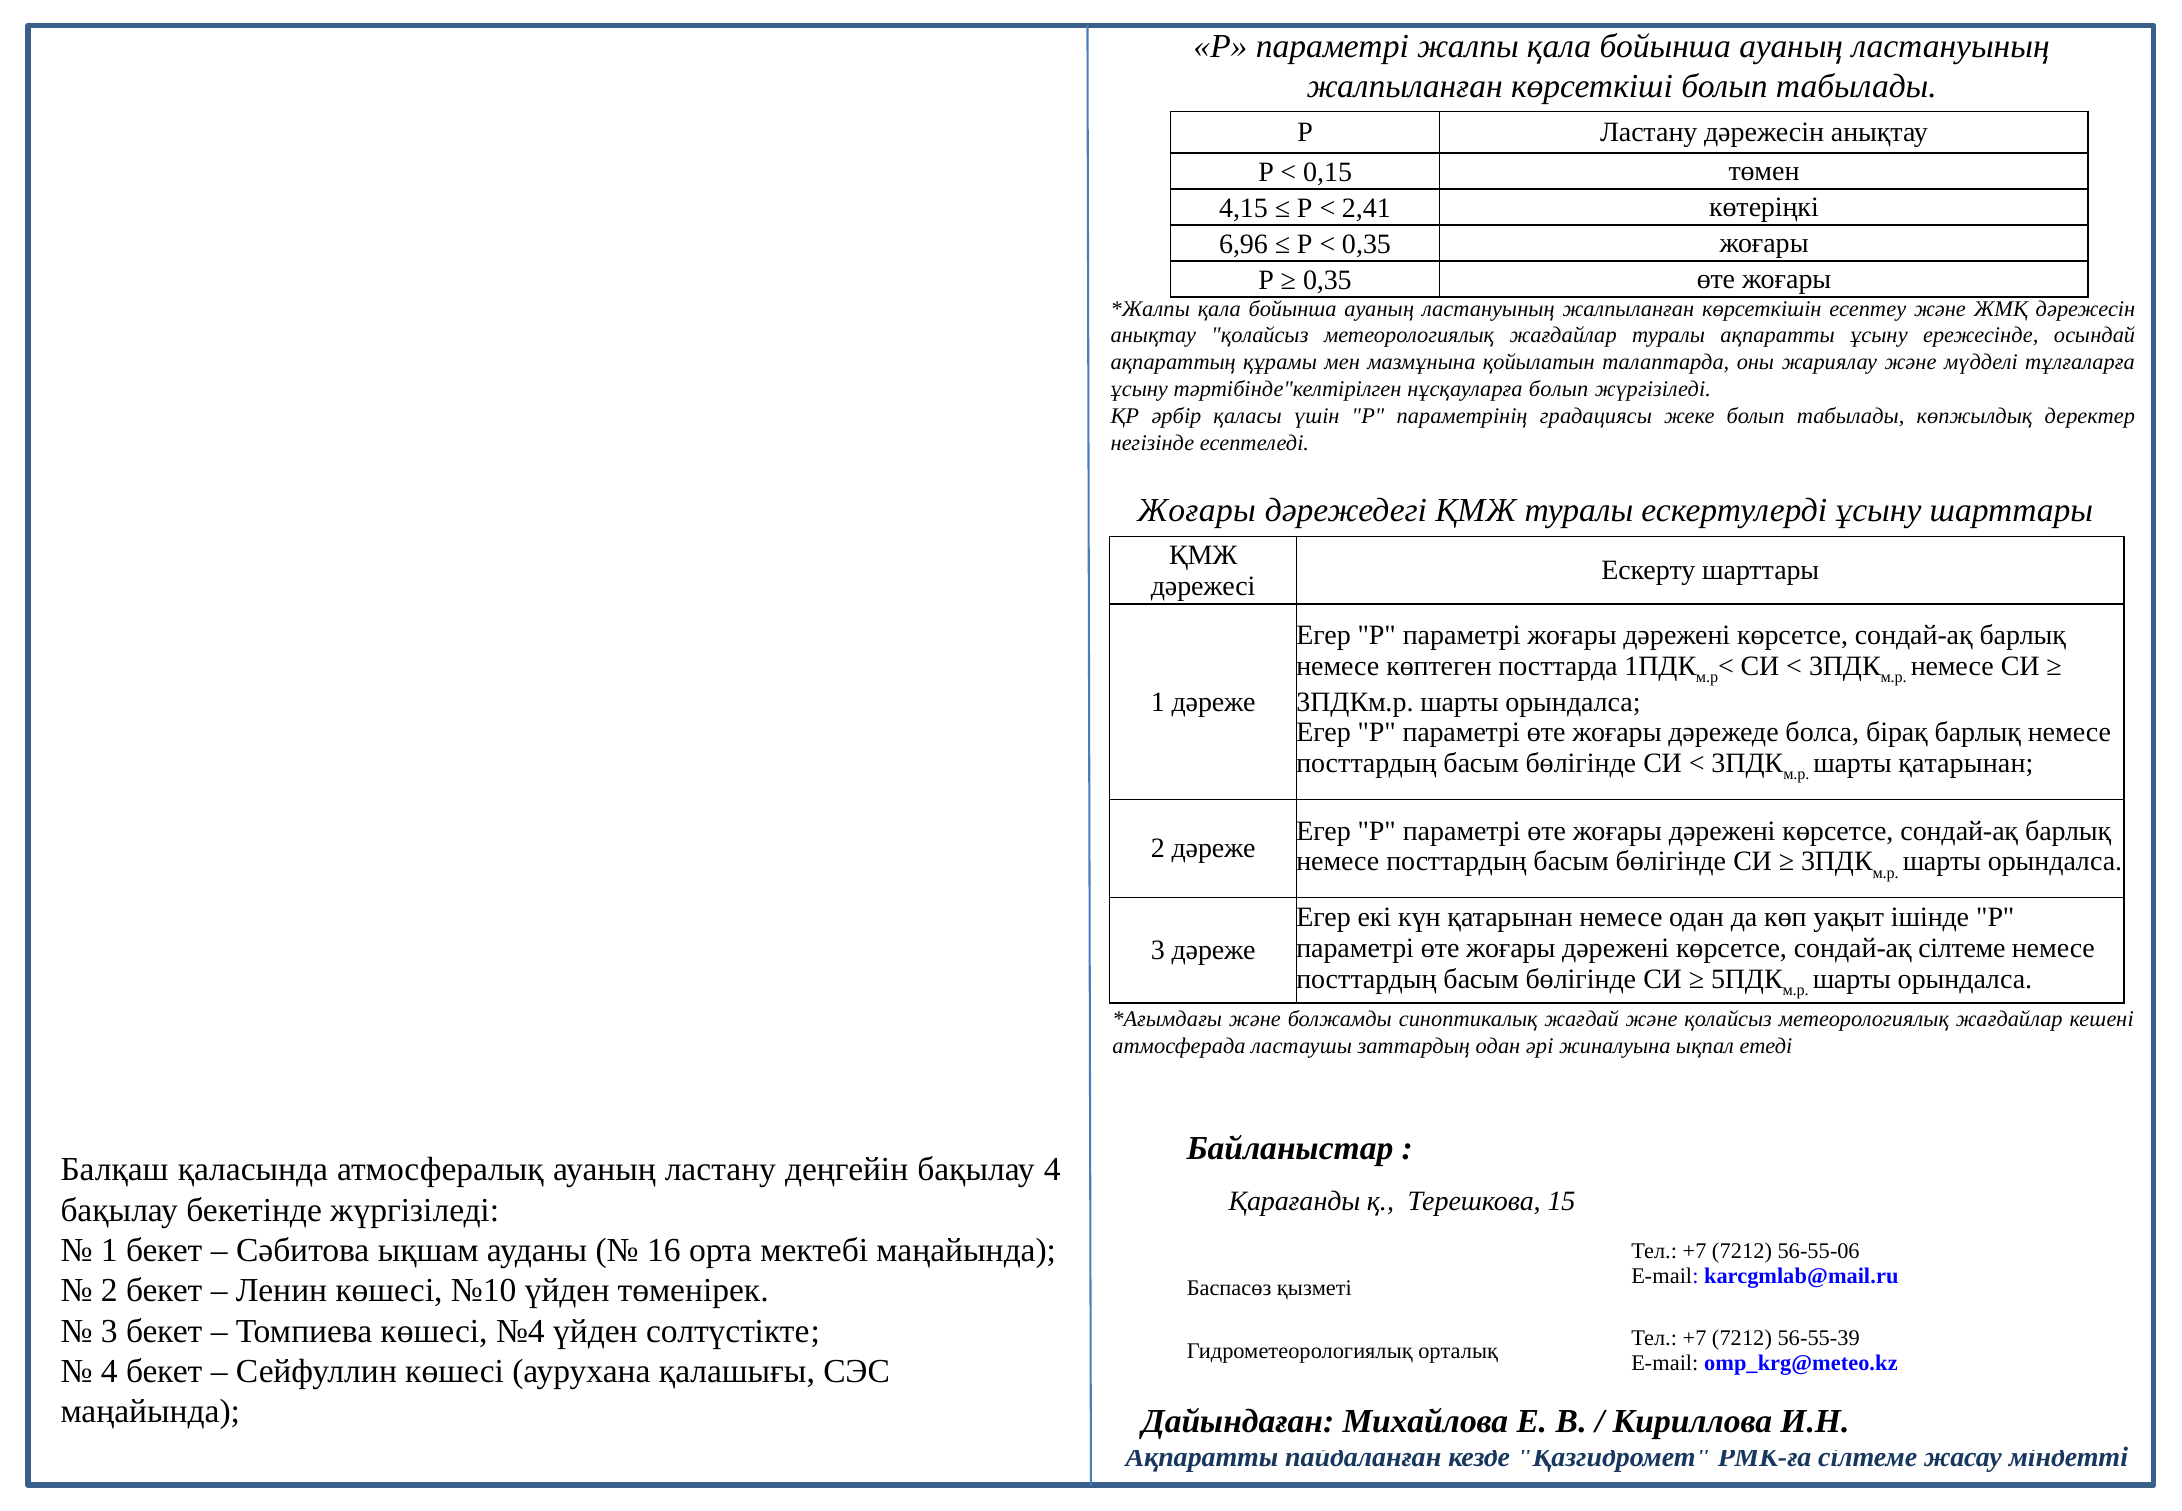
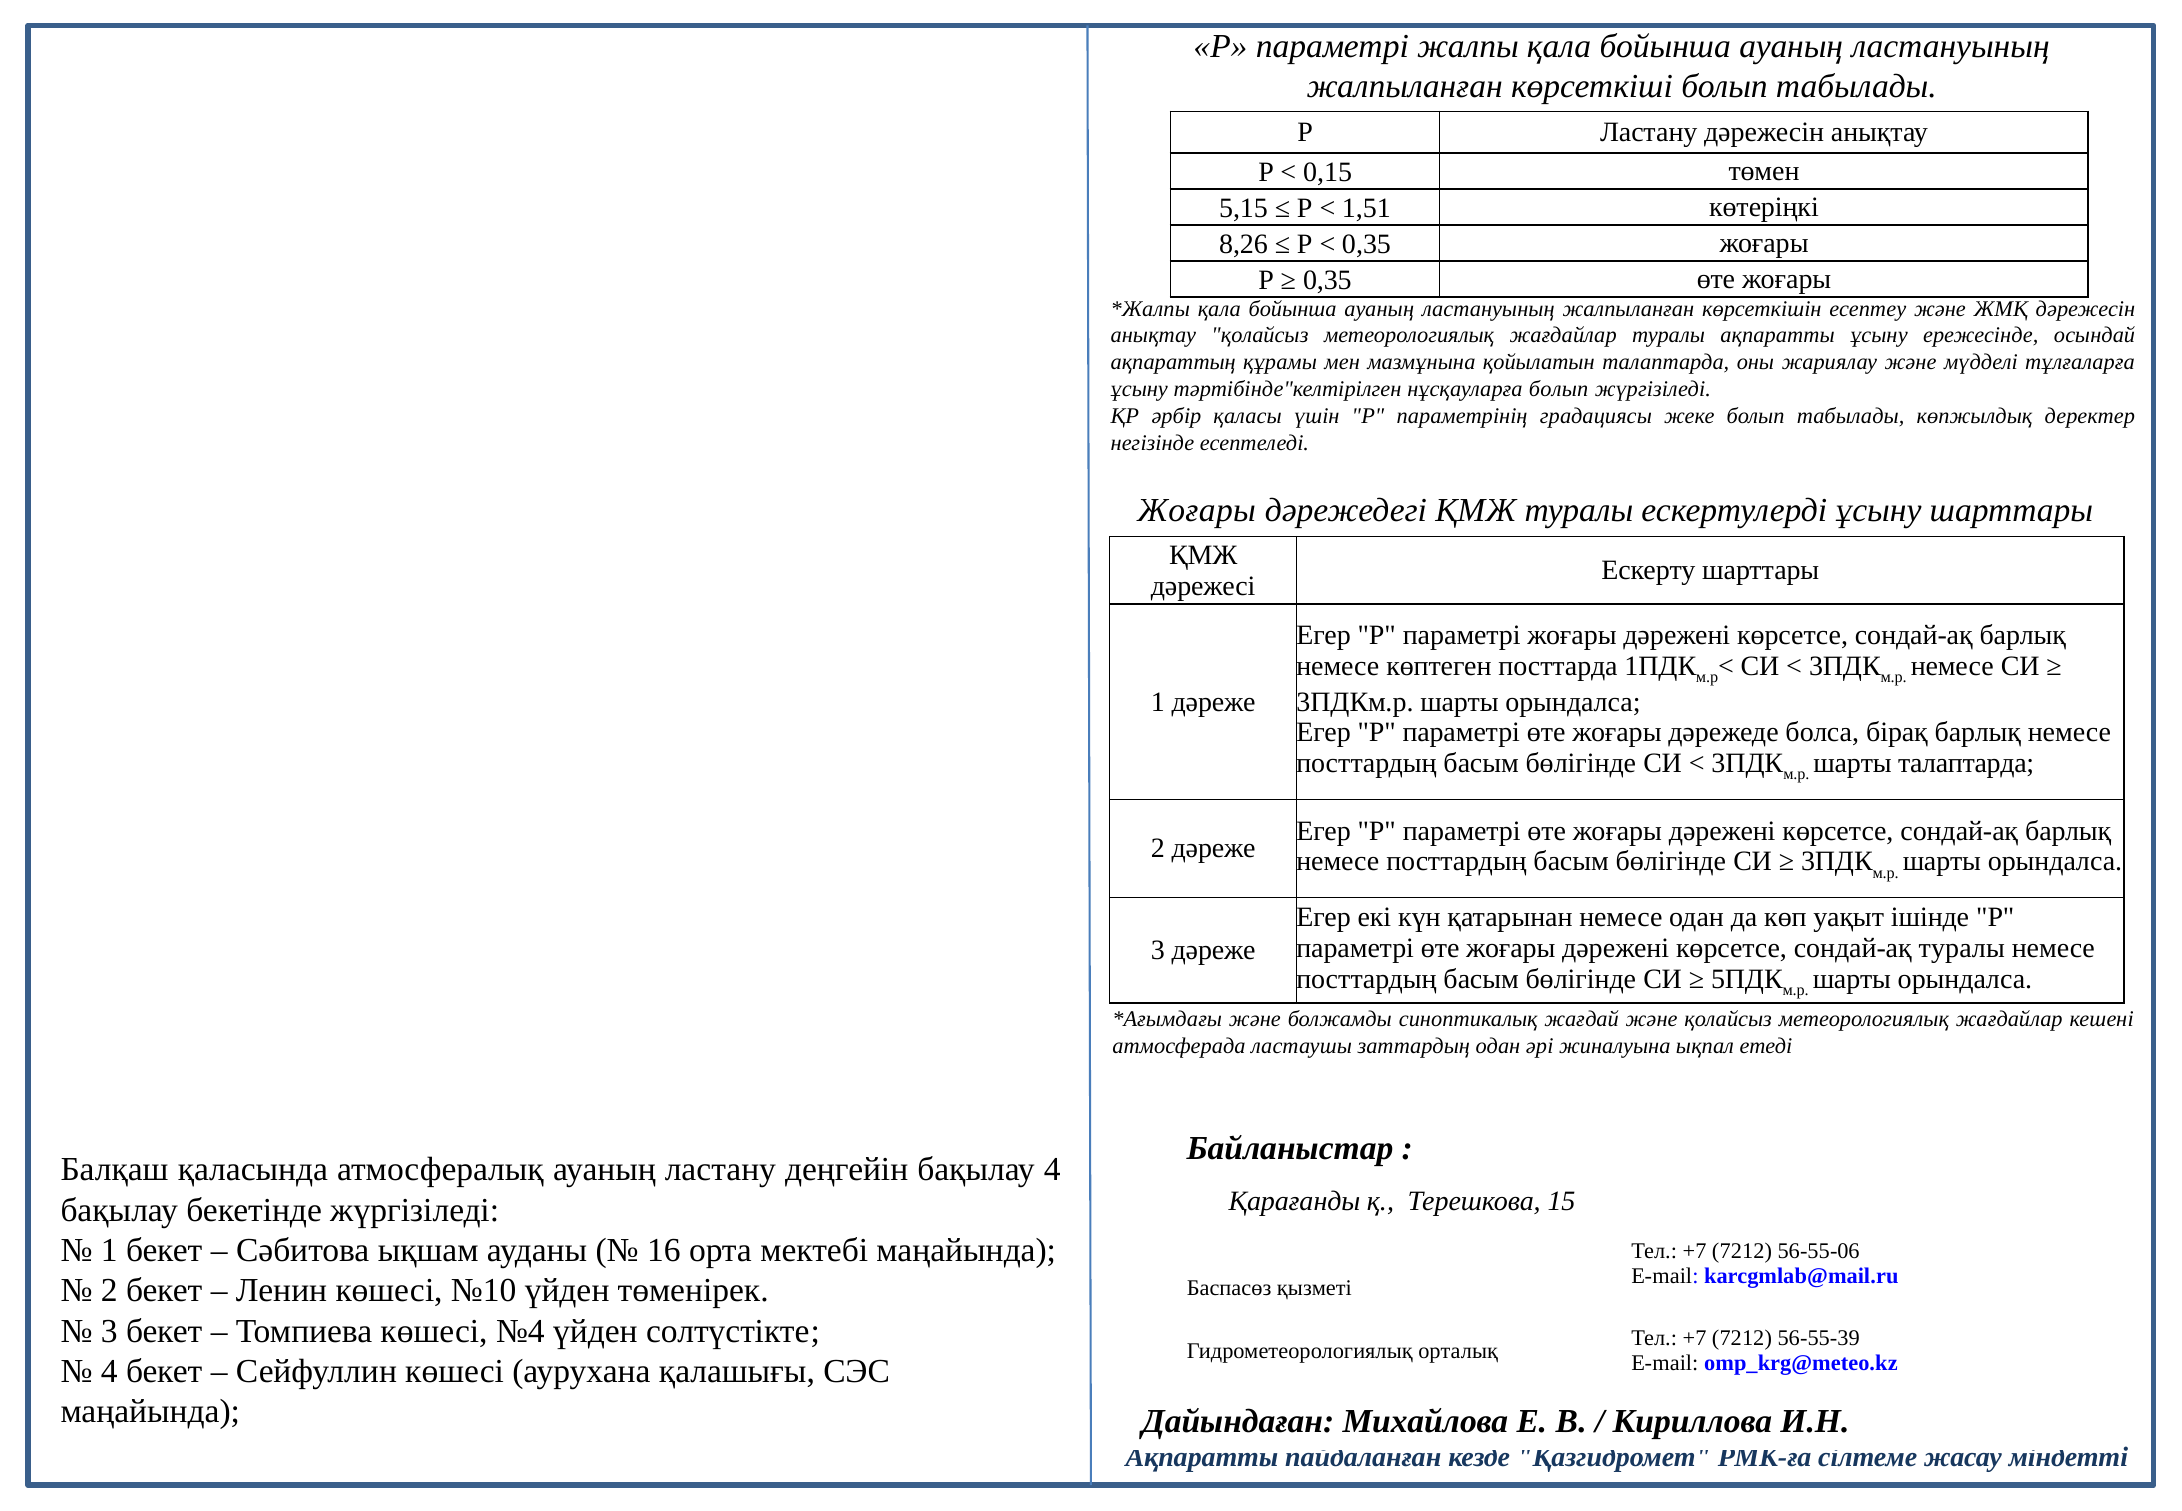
4,15: 4,15 -> 5,15
2,41: 2,41 -> 1,51
6,96: 6,96 -> 8,26
шарты қатарынан: қатарынан -> талаптарда
сондай-ақ сілтеме: сілтеме -> туралы
